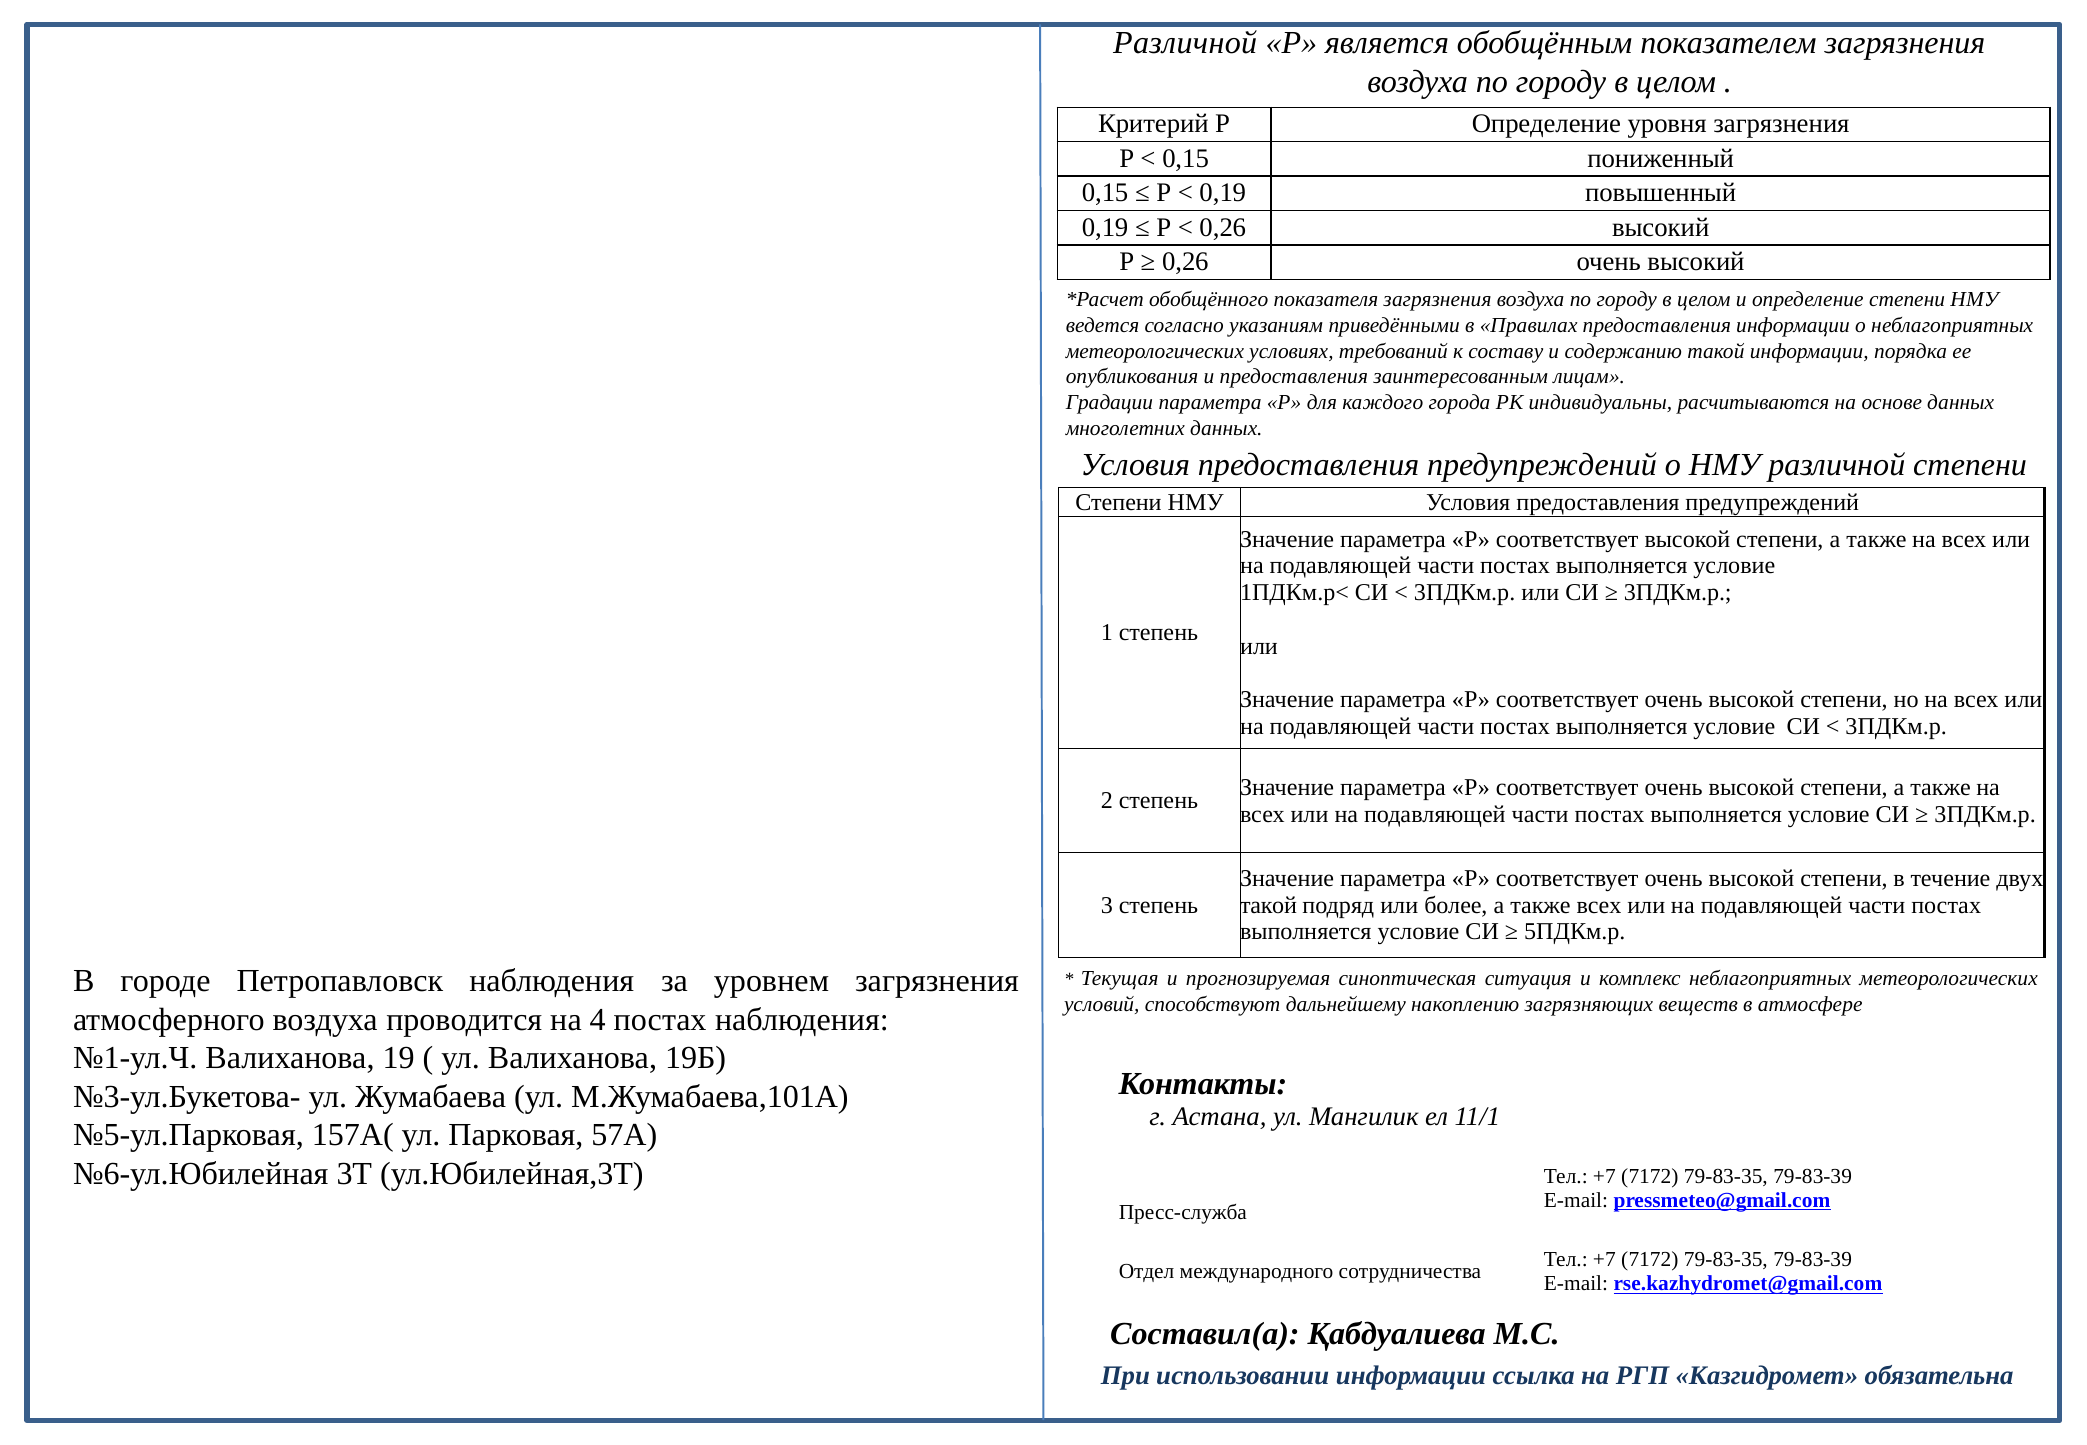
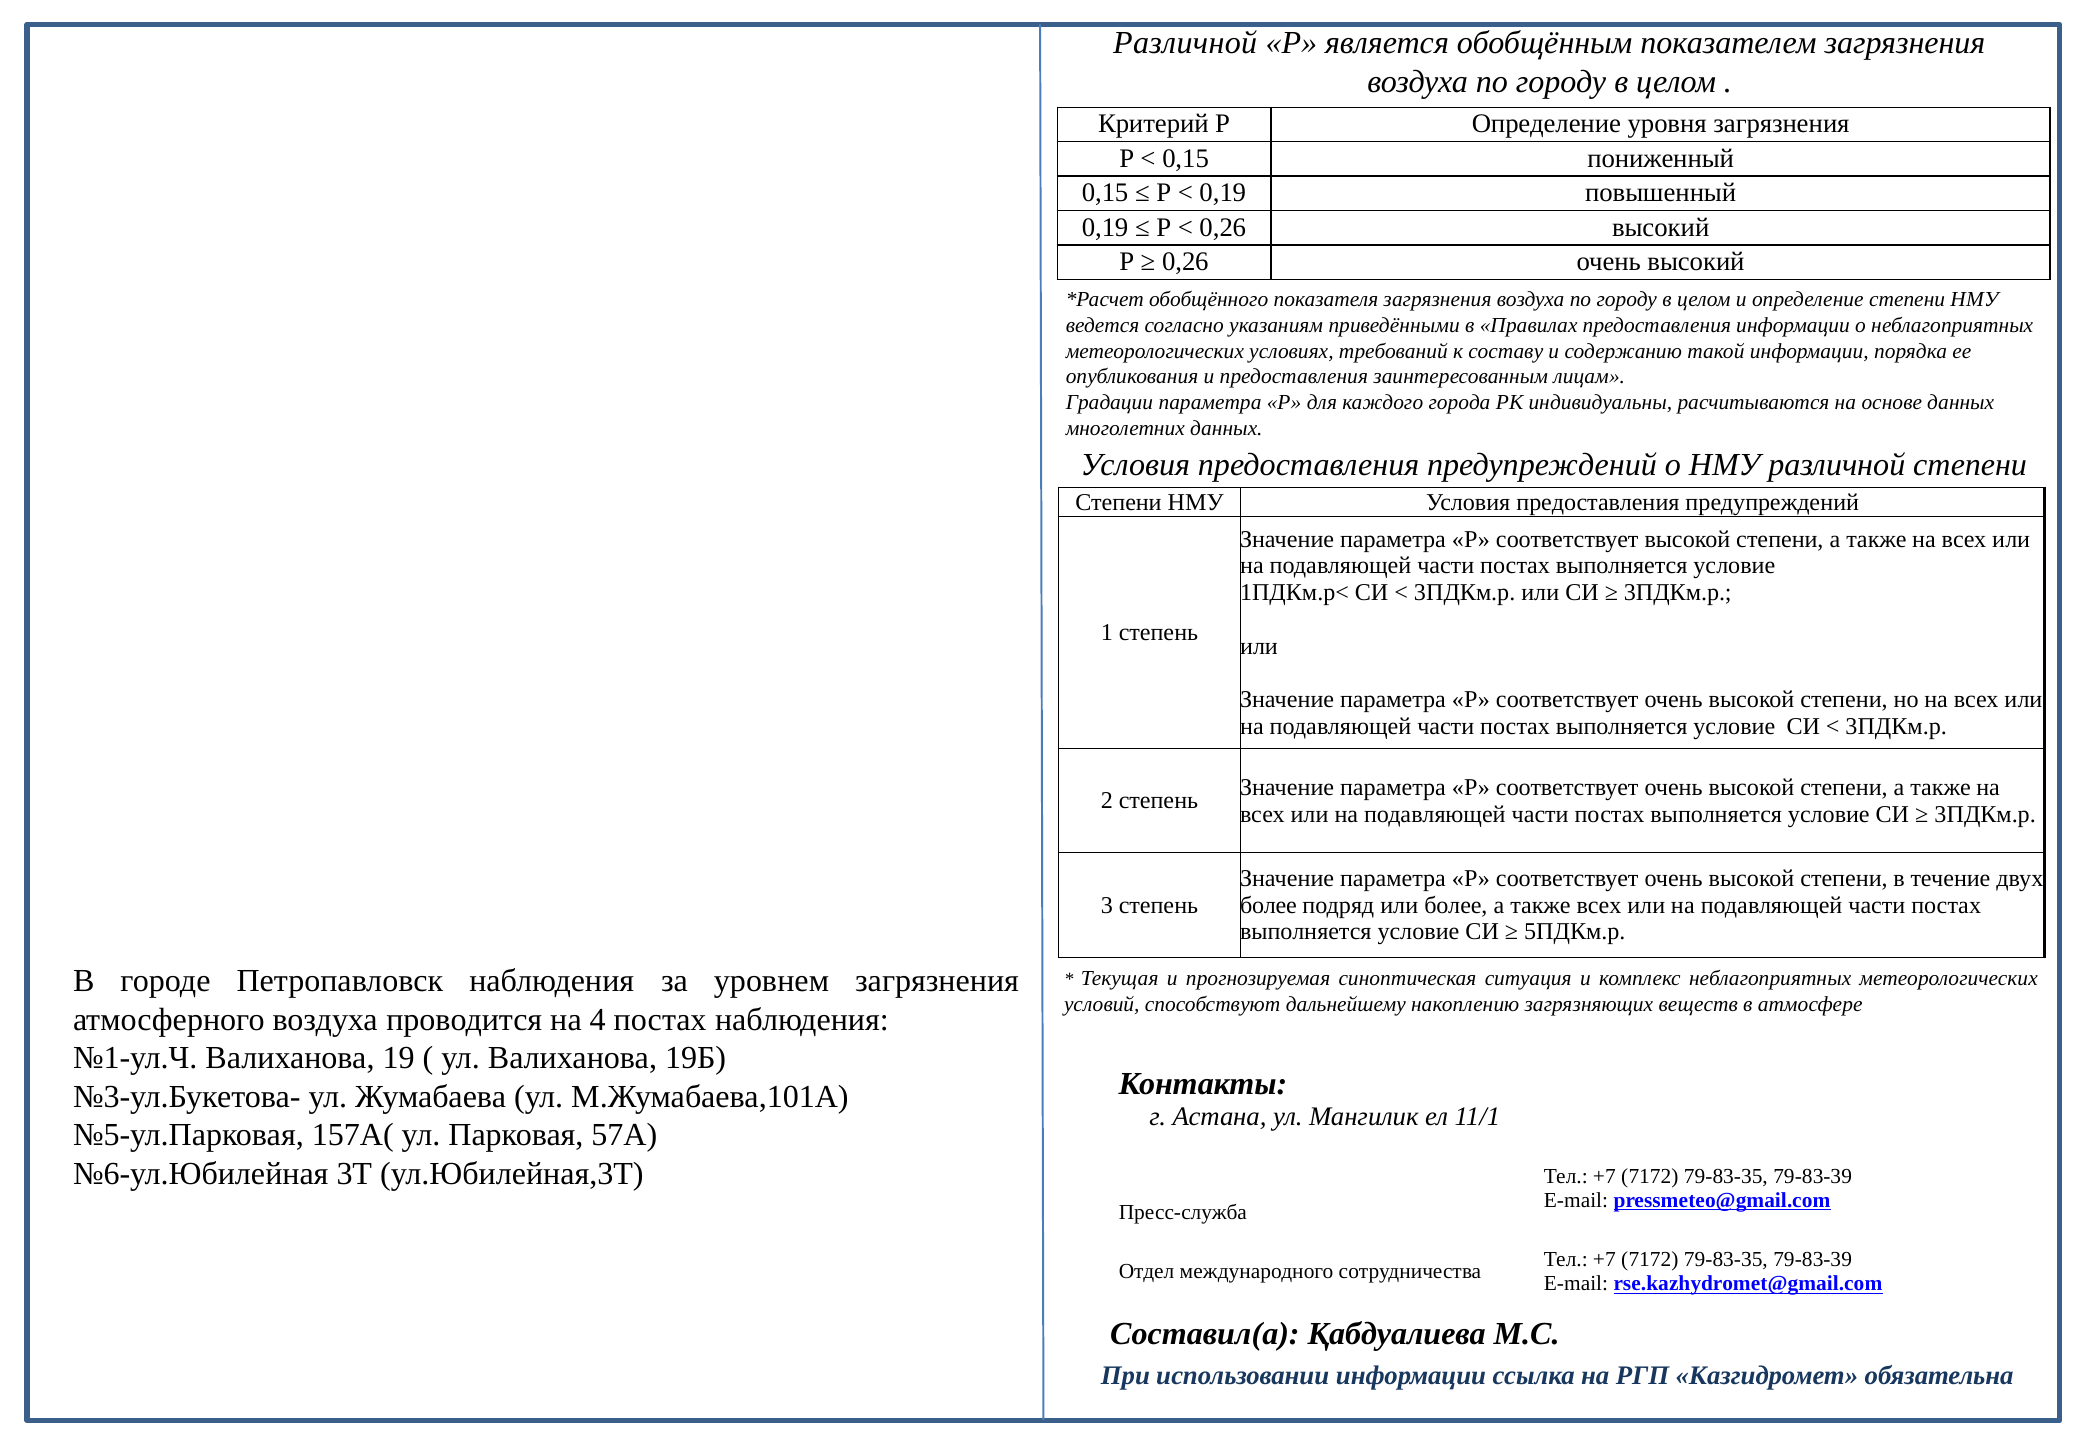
такой at (1268, 905): такой -> более
